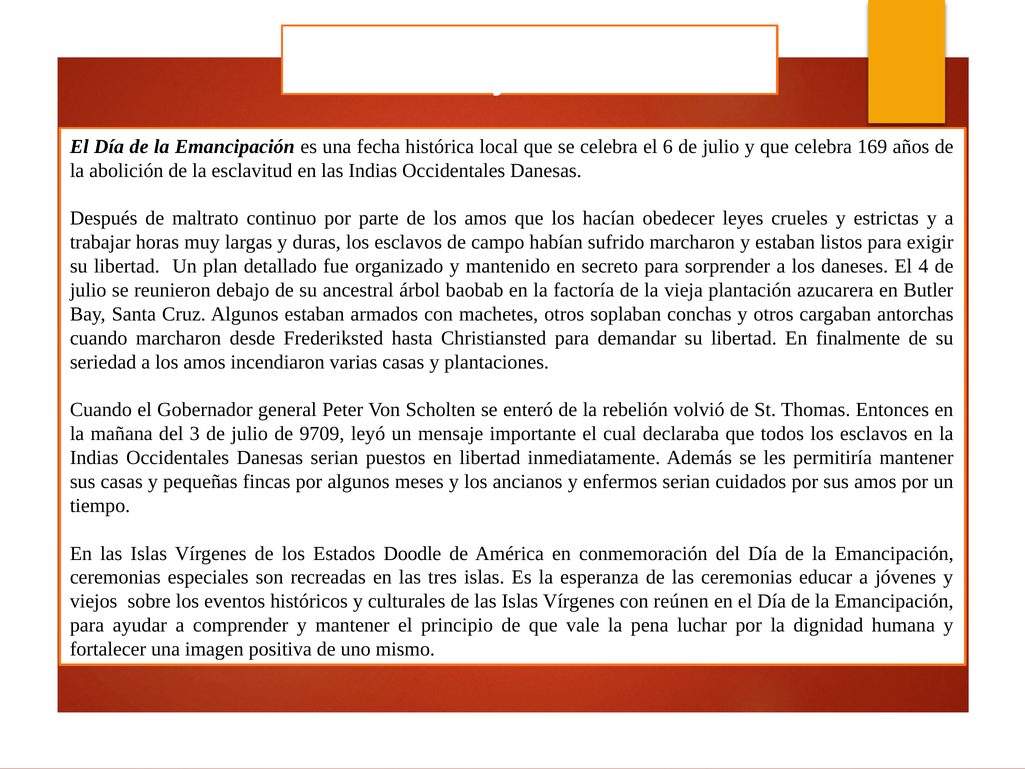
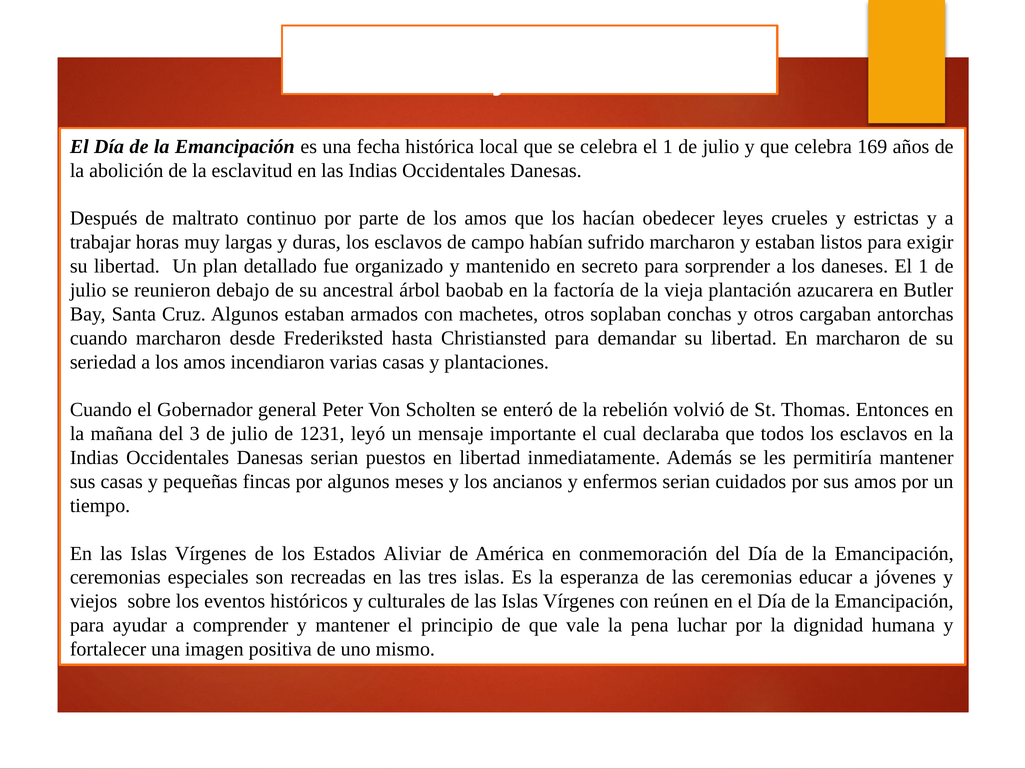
celebra el 6: 6 -> 1
daneses El 4: 4 -> 1
En finalmente: finalmente -> marcharon
9709: 9709 -> 1231
Doodle: Doodle -> Aliviar
